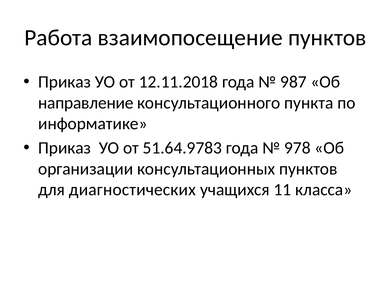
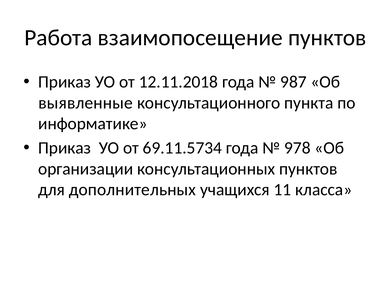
направление: направление -> выявленные
51.64.9783: 51.64.9783 -> 69.11.5734
диагностических: диагностических -> дополнительных
